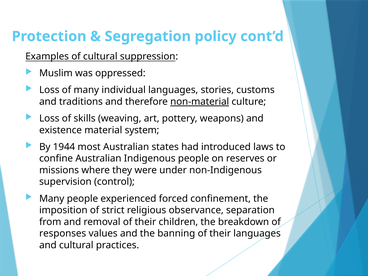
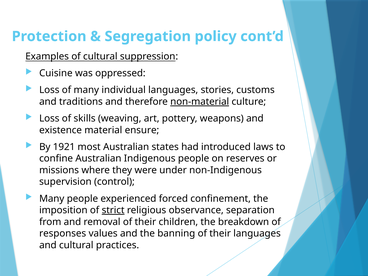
Muslim: Muslim -> Cuisine
system: system -> ensure
1944: 1944 -> 1921
strict underline: none -> present
